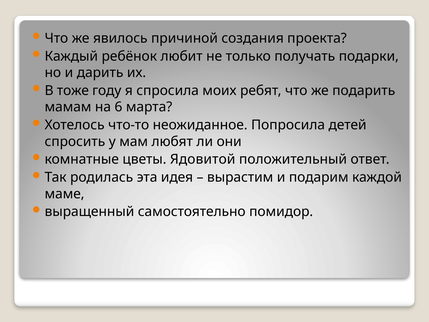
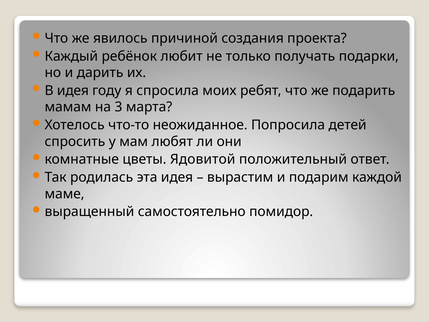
В тоже: тоже -> идея
6: 6 -> 3
